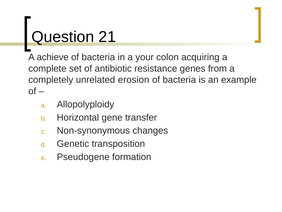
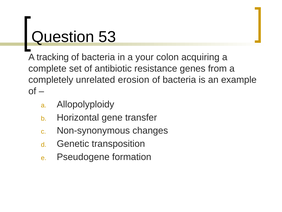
21: 21 -> 53
achieve: achieve -> tracking
